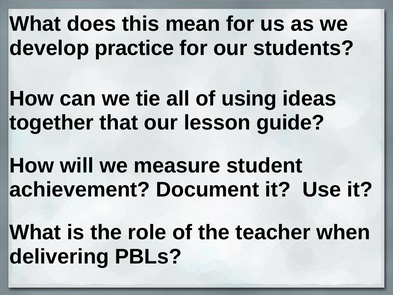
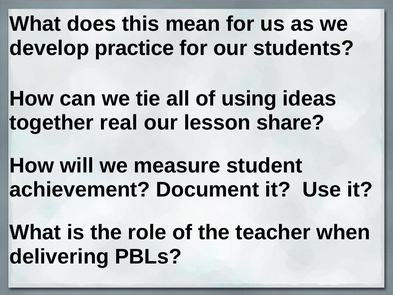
that: that -> real
guide: guide -> share
